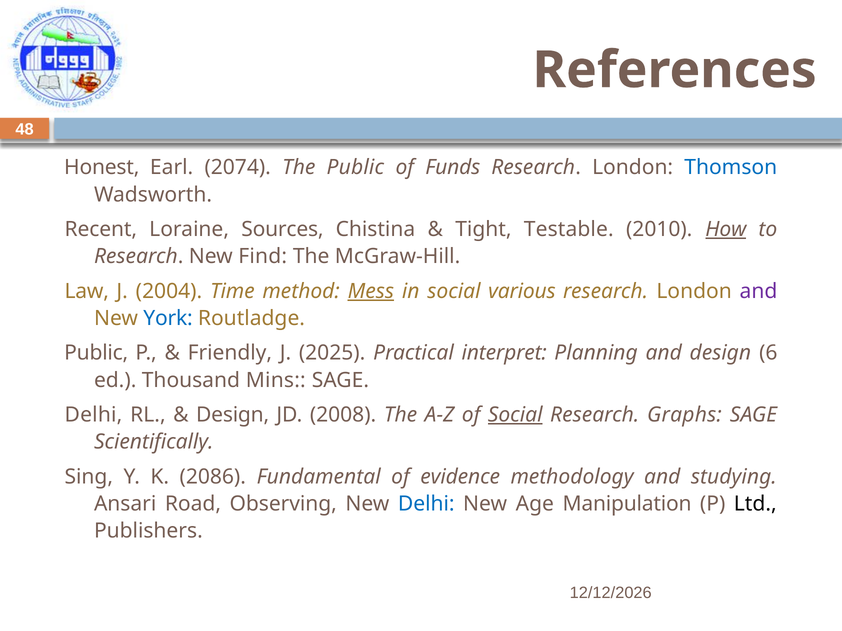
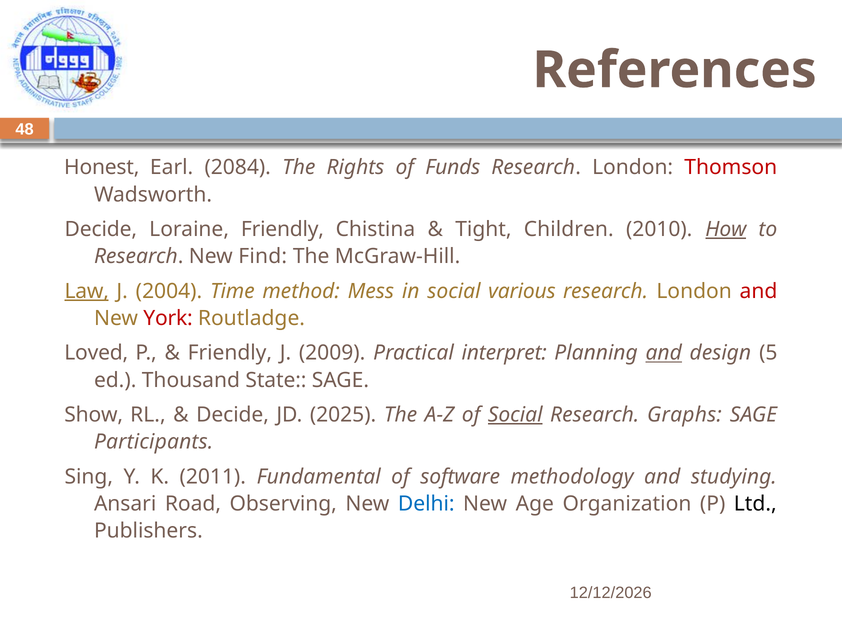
2074: 2074 -> 2084
The Public: Public -> Rights
Thomson colour: blue -> red
Recent at (101, 230): Recent -> Decide
Loraine Sources: Sources -> Friendly
Testable: Testable -> Children
Law underline: none -> present
Mess underline: present -> none
and at (758, 291) colour: purple -> red
York colour: blue -> red
Public at (96, 353): Public -> Loved
2025: 2025 -> 2009
and at (664, 353) underline: none -> present
6: 6 -> 5
Mins: Mins -> State
Delhi at (93, 415): Delhi -> Show
Design at (233, 415): Design -> Decide
2008: 2008 -> 2025
Scientifically: Scientifically -> Participants
2086: 2086 -> 2011
evidence: evidence -> software
Manipulation: Manipulation -> Organization
